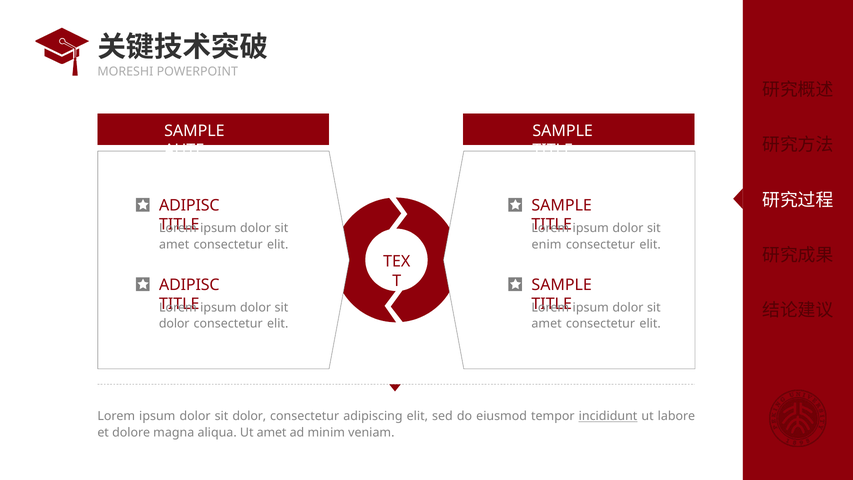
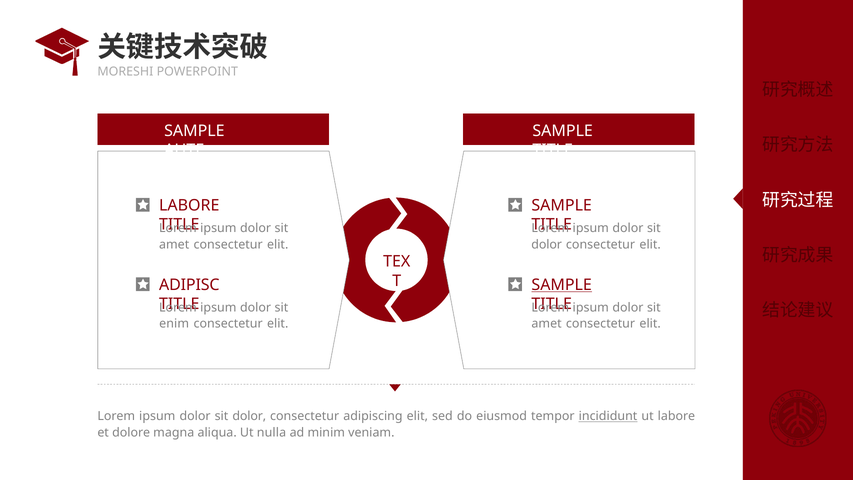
ADIPISC at (189, 205): ADIPISC -> LABORE
enim at (547, 244): enim -> dolor
SAMPLE at (562, 285) underline: none -> present
dolor at (174, 324): dolor -> enim
Ut amet: amet -> nulla
